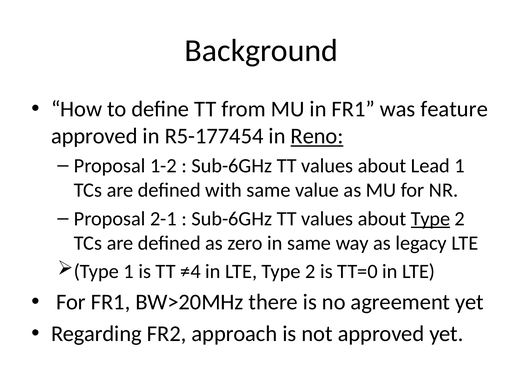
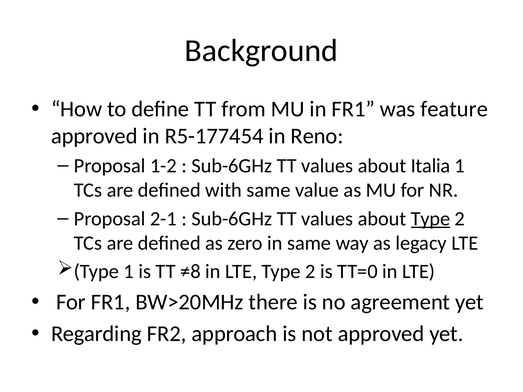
Reno underline: present -> none
Lead: Lead -> Italia
≠4: ≠4 -> ≠8
